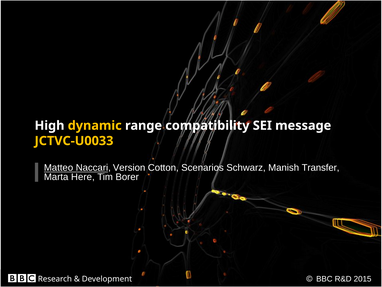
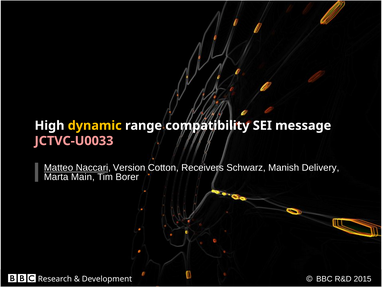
JCTVC-U0033 colour: yellow -> pink
Scenarios: Scenarios -> Receivers
Transfer: Transfer -> Delivery
Here: Here -> Main
